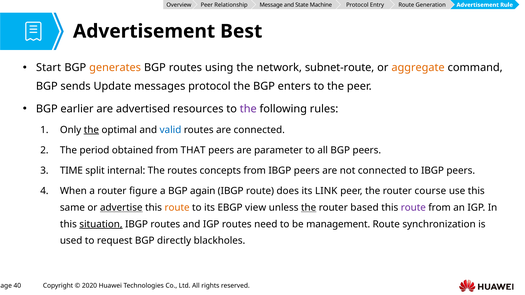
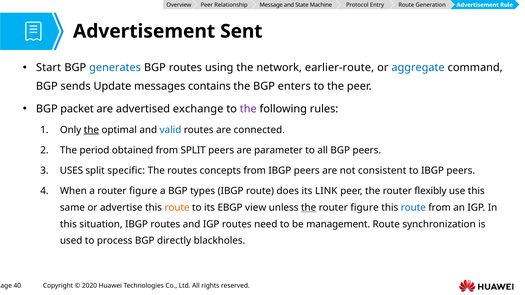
Best: Best -> Sent
generates colour: orange -> blue
subnet-route: subnet-route -> earlier-route
aggregate colour: orange -> blue
messages protocol: protocol -> contains
earlier: earlier -> packet
resources: resources -> exchange
from THAT: THAT -> SPLIT
TIME: TIME -> USES
internal: internal -> specific
not connected: connected -> consistent
again: again -> types
course: course -> flexibly
advertise underline: present -> none
based at (365, 208): based -> figure
route at (413, 208) colour: purple -> blue
situation underline: present -> none
request: request -> process
